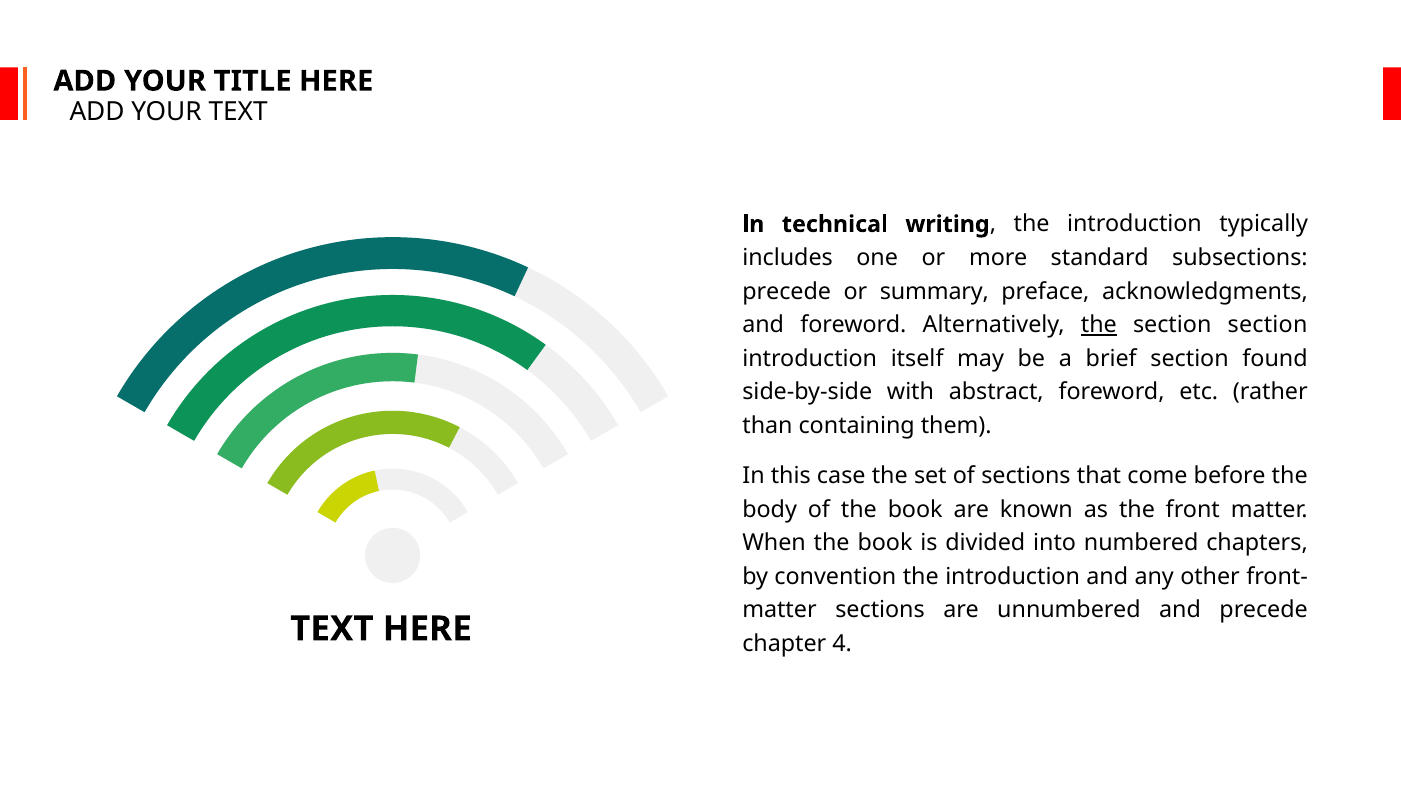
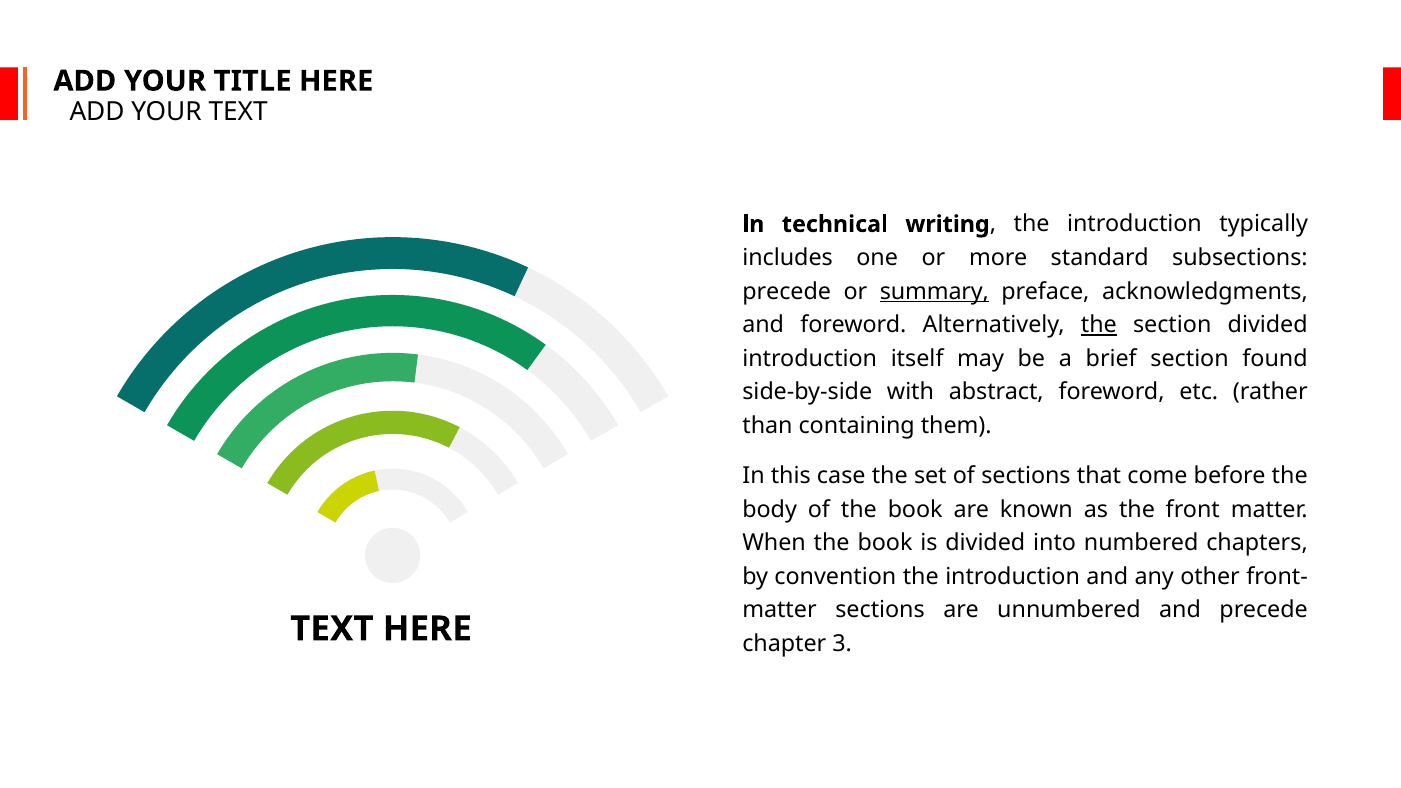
summary underline: none -> present
section section: section -> divided
4: 4 -> 3
